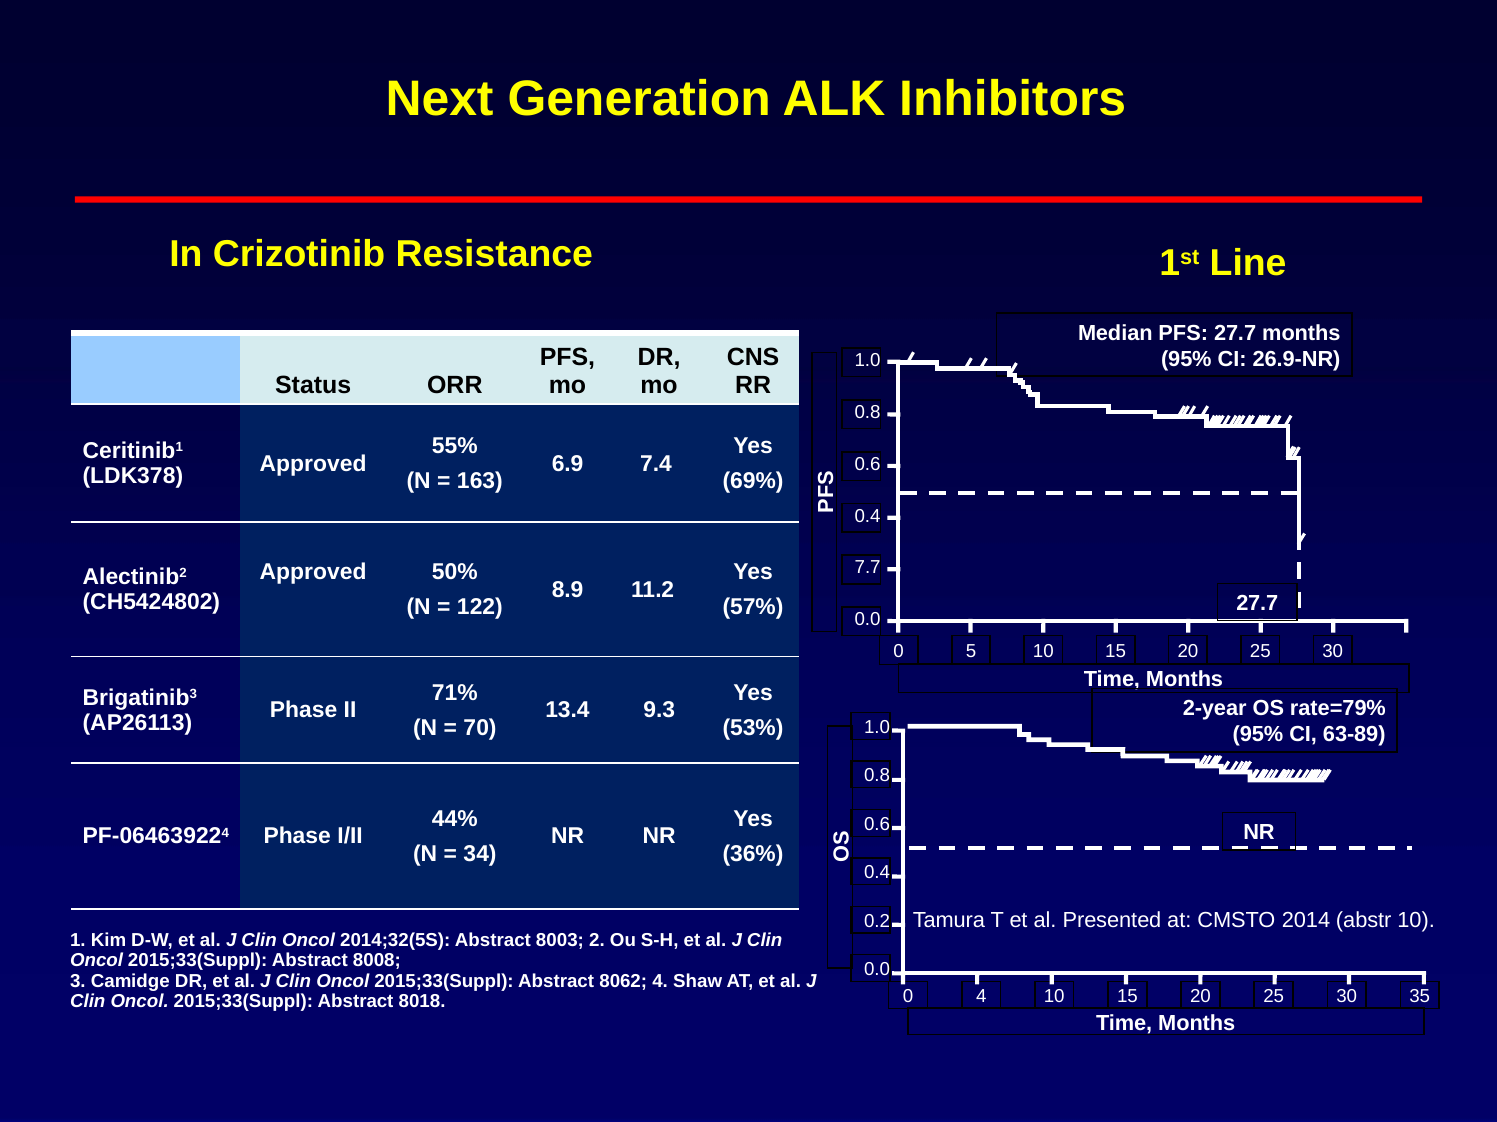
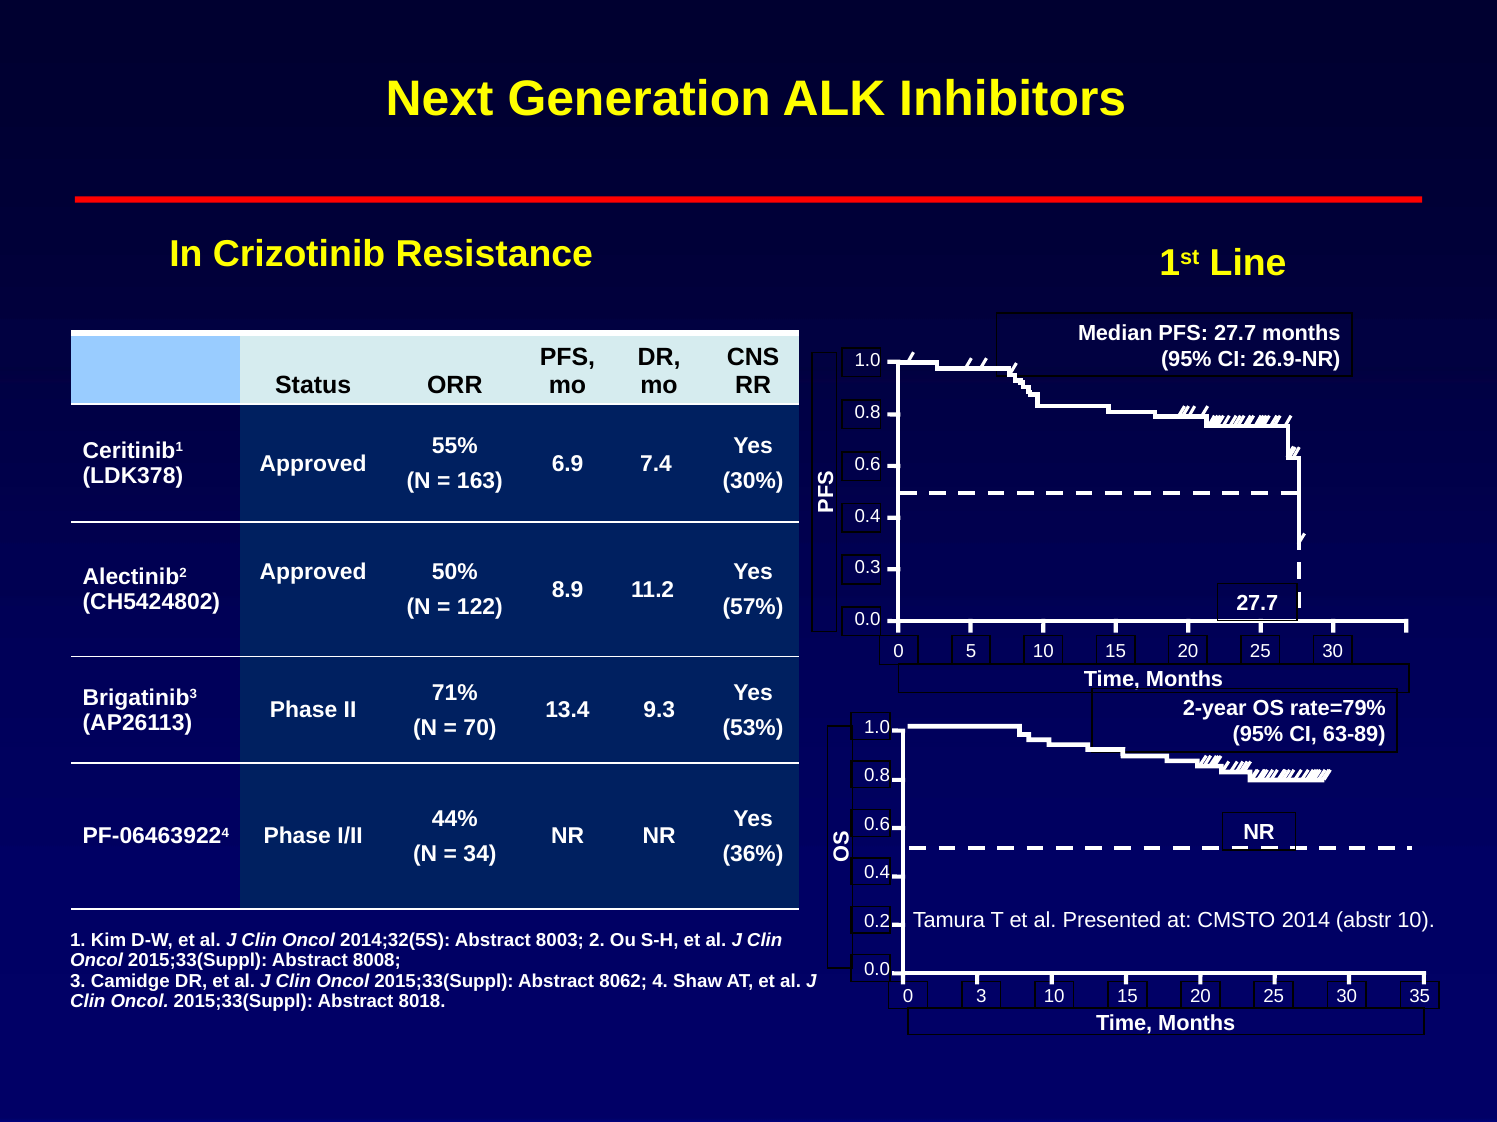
69%: 69% -> 30%
7.7: 7.7 -> 0.3
0 4: 4 -> 3
